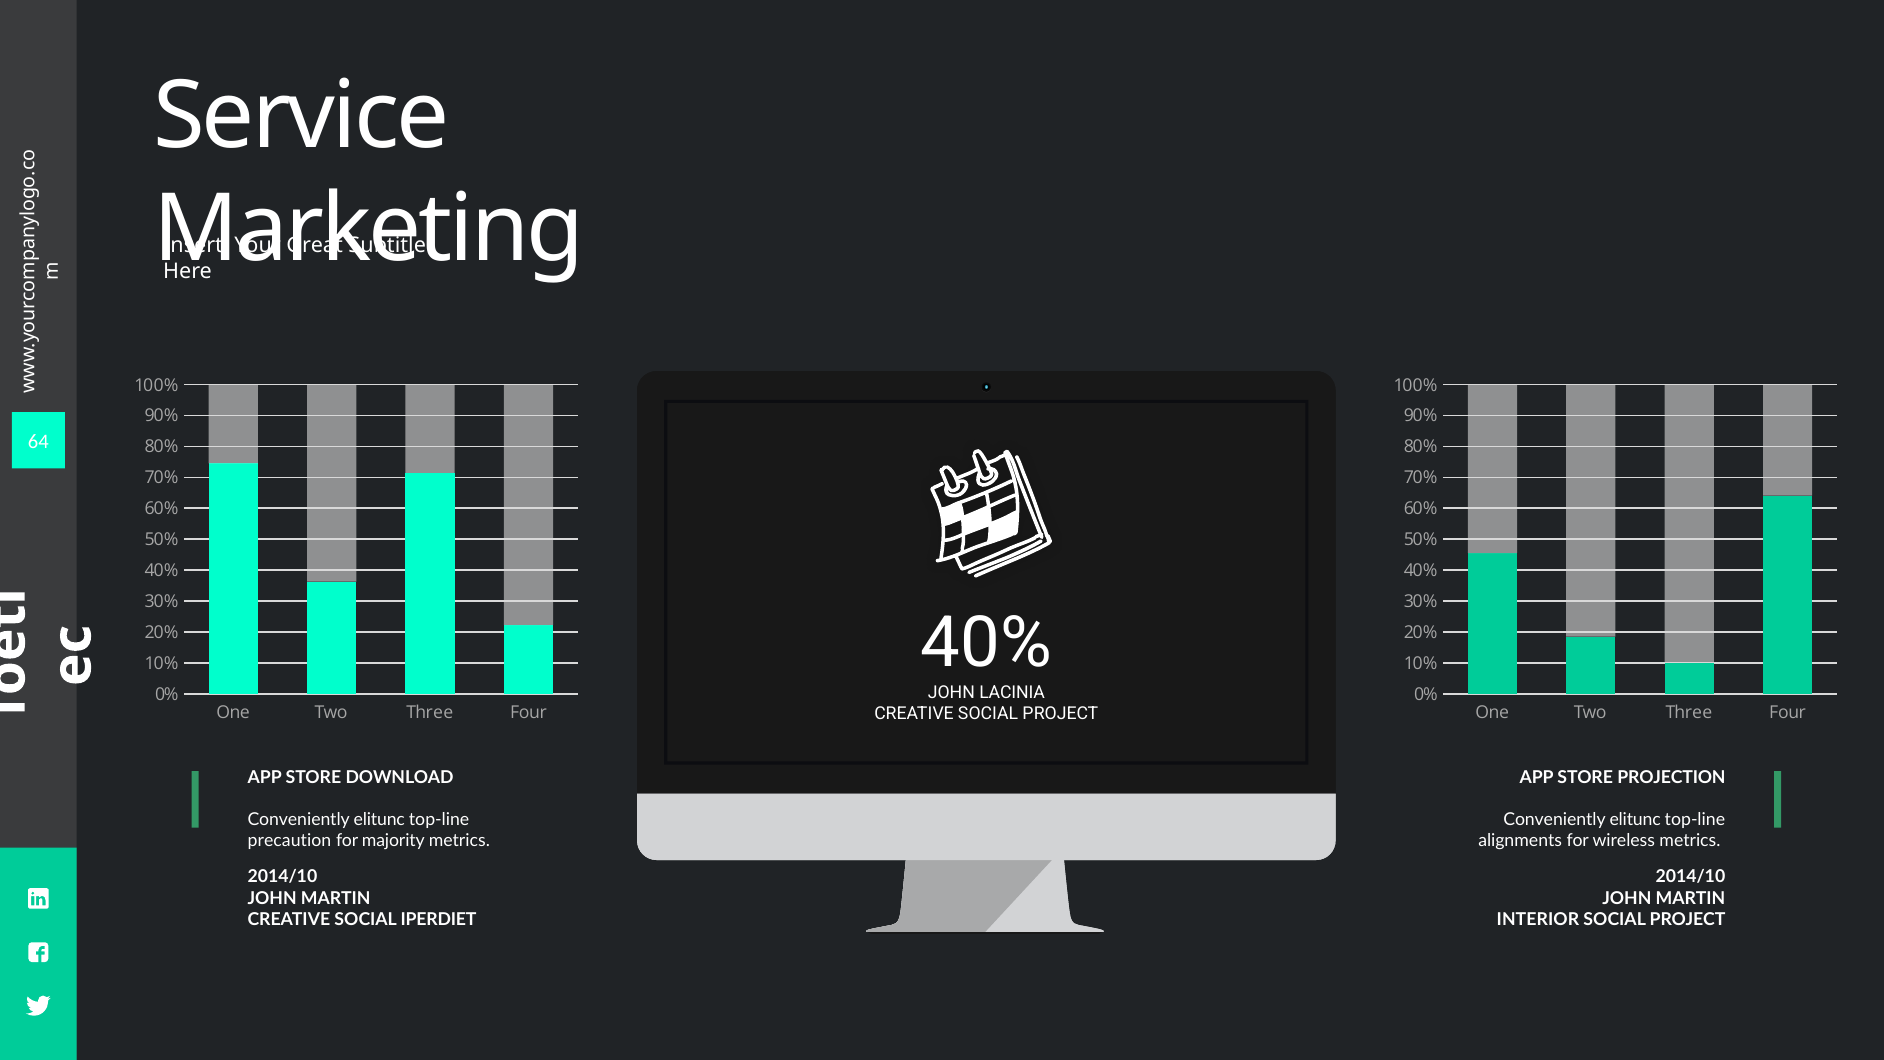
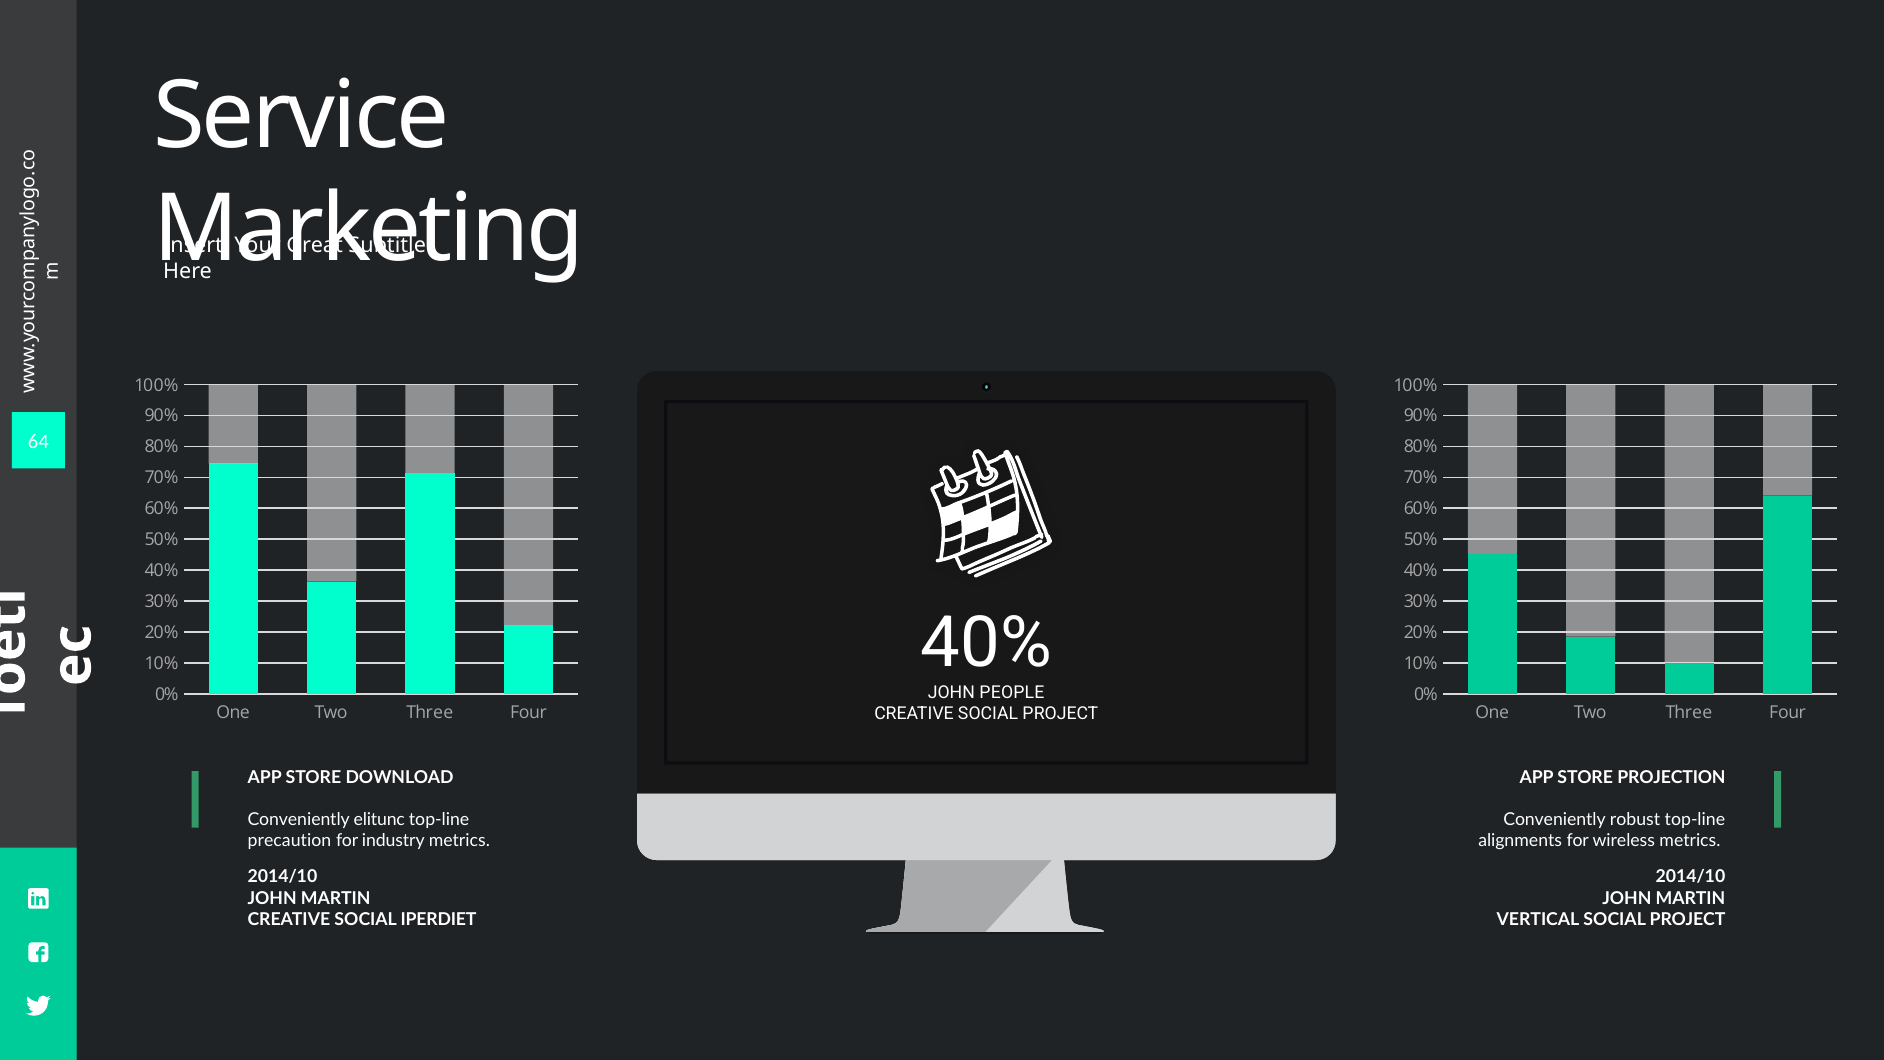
LACINIA: LACINIA -> PEOPLE
elitunc at (1635, 820): elitunc -> robust
majority: majority -> industry
INTERIOR: INTERIOR -> VERTICAL
